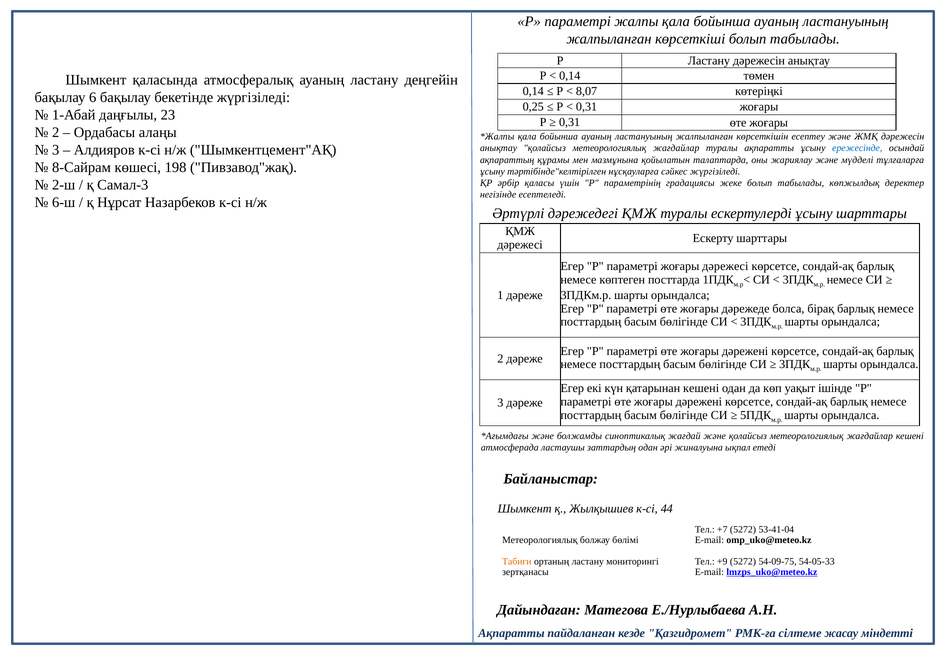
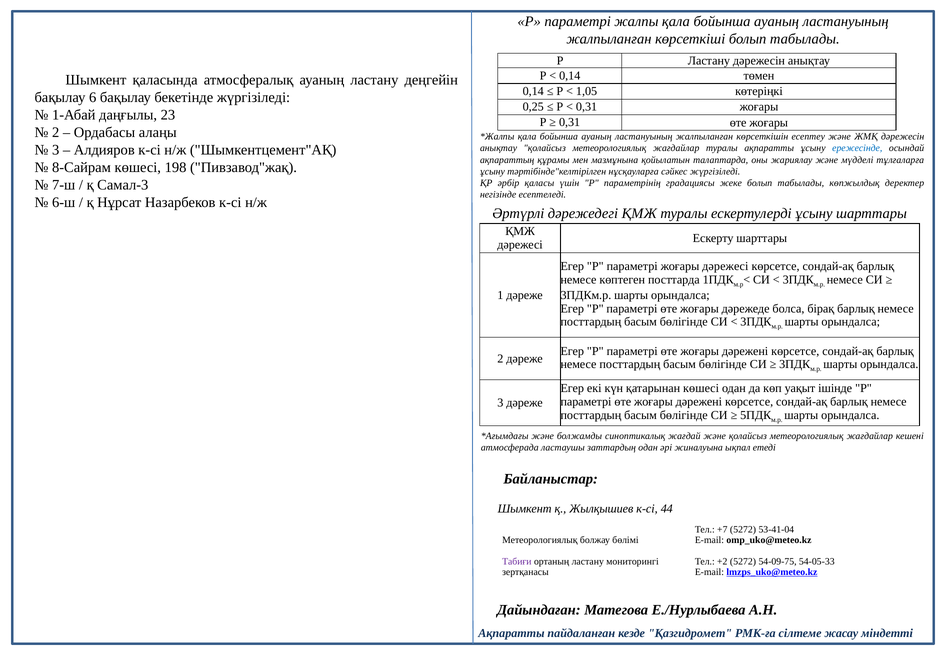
8,07: 8,07 -> 1,05
2-ш: 2-ш -> 7-ш
қатарынан кешені: кешені -> көшесі
Табиғи colour: orange -> purple
+9: +9 -> +2
